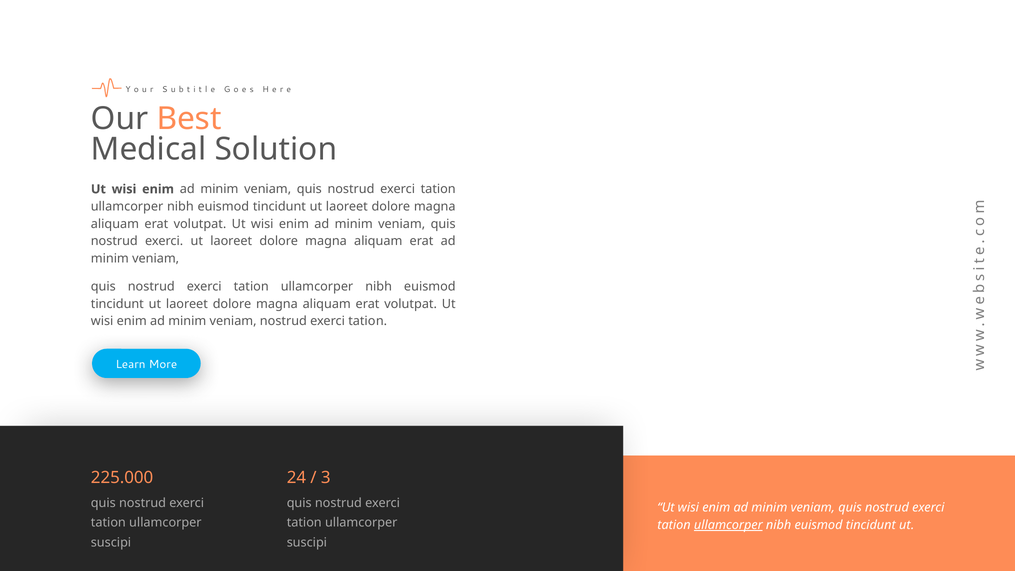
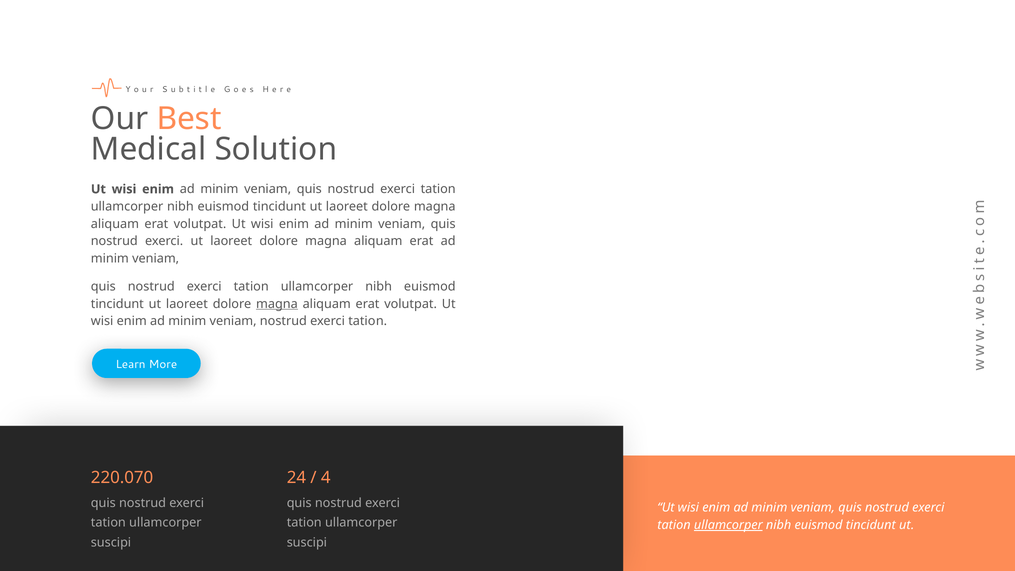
magna at (277, 304) underline: none -> present
225.000: 225.000 -> 220.070
3: 3 -> 4
